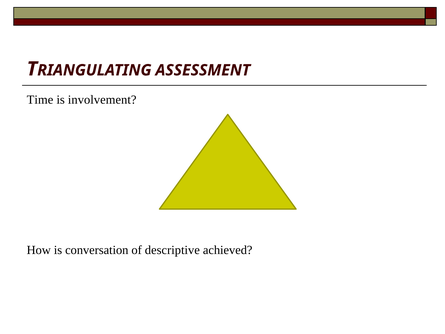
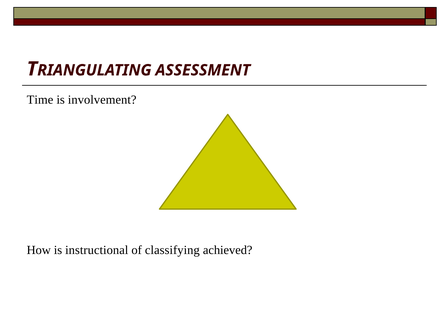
conversation: conversation -> instructional
descriptive: descriptive -> classifying
